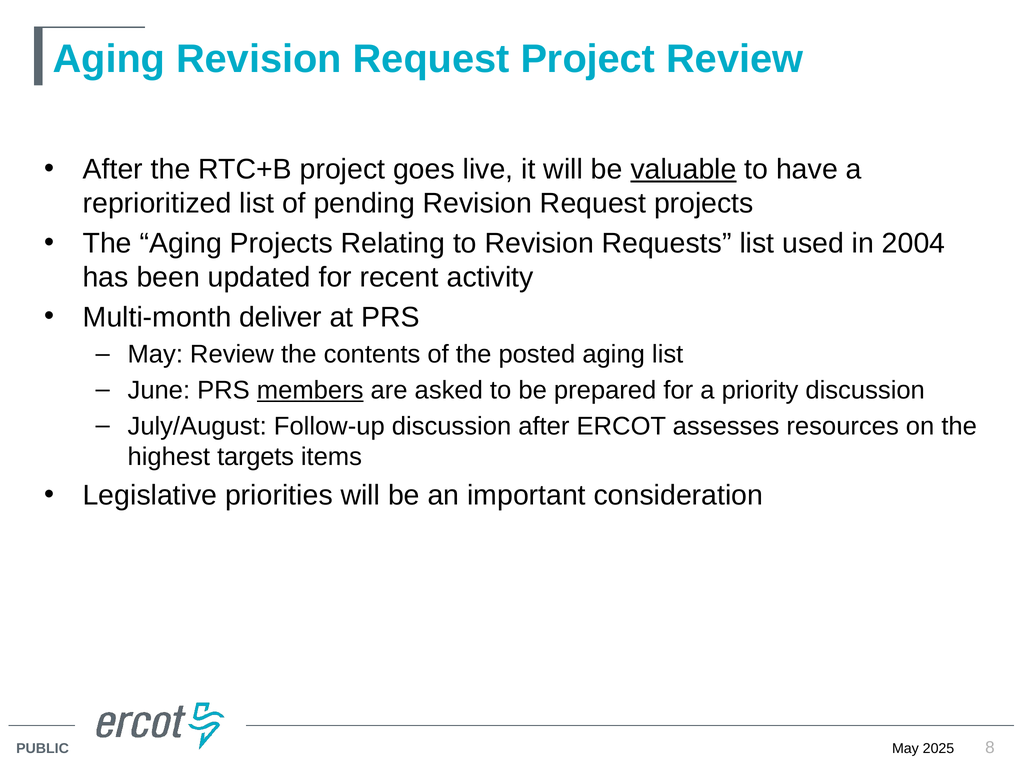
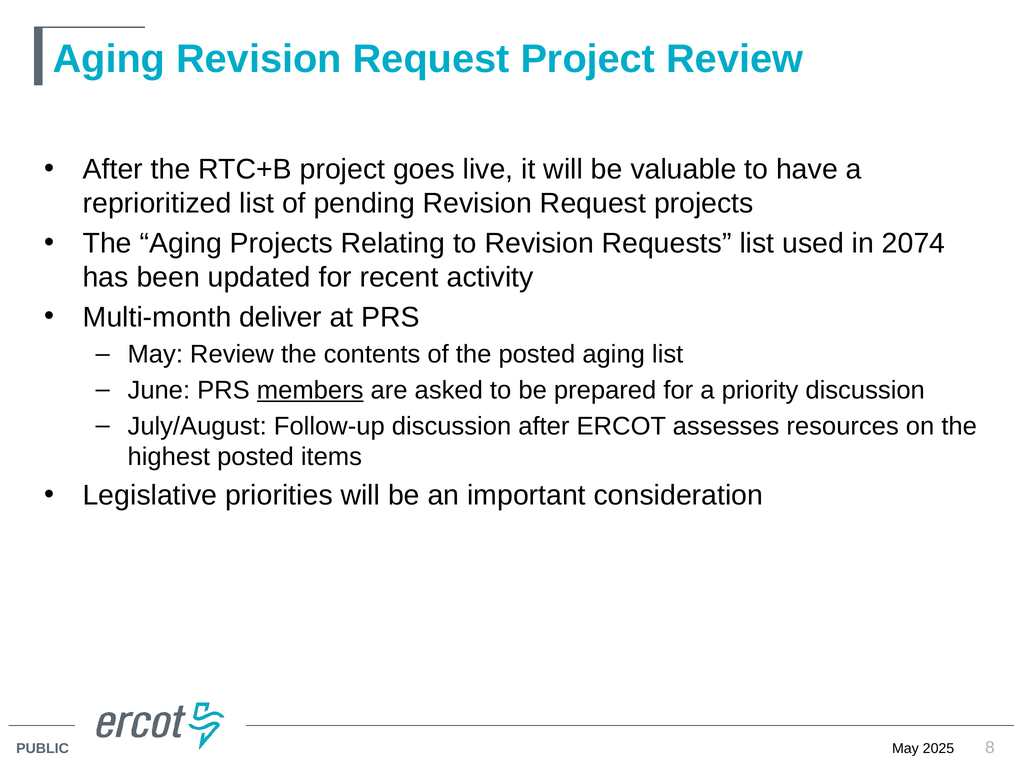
valuable underline: present -> none
2004: 2004 -> 2074
highest targets: targets -> posted
